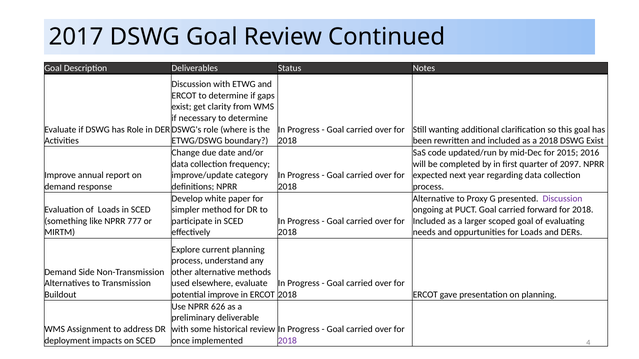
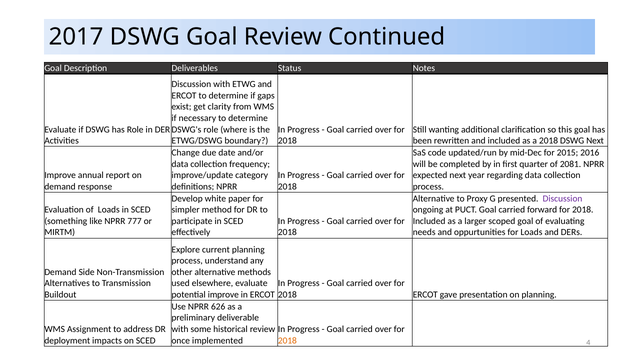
DSWG Exist: Exist -> Next
2097: 2097 -> 2081
2018 at (287, 341) colour: purple -> orange
